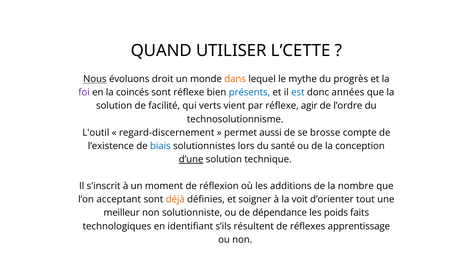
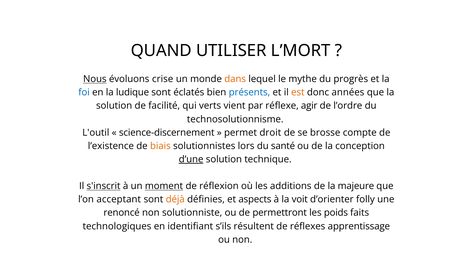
L’CETTE: L’CETTE -> L’MORT
droit: droit -> crise
foi colour: purple -> blue
coincés: coincés -> ludique
sont réflexe: réflexe -> éclatés
est colour: blue -> orange
regard-discernement: regard-discernement -> science-discernement
aussi: aussi -> droit
biais colour: blue -> orange
s'inscrit underline: none -> present
moment underline: none -> present
nombre: nombre -> majeure
soigner: soigner -> aspects
tout: tout -> folly
meilleur: meilleur -> renoncé
dépendance: dépendance -> permettront
